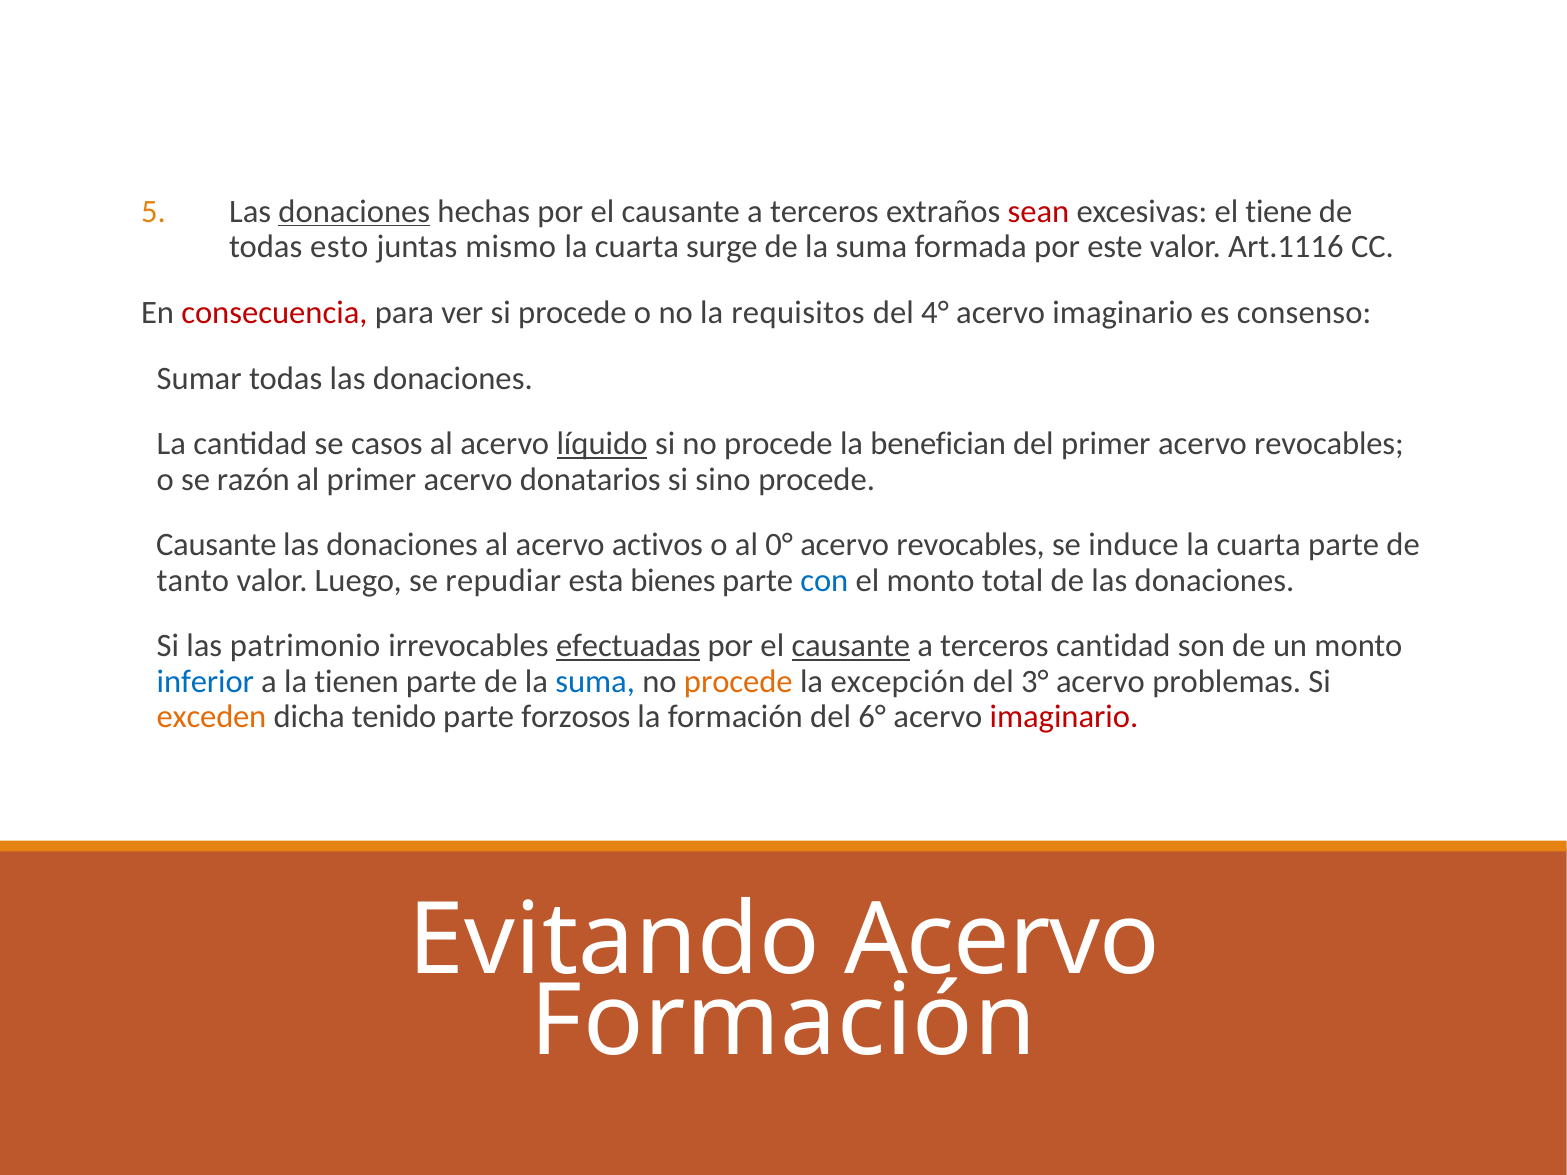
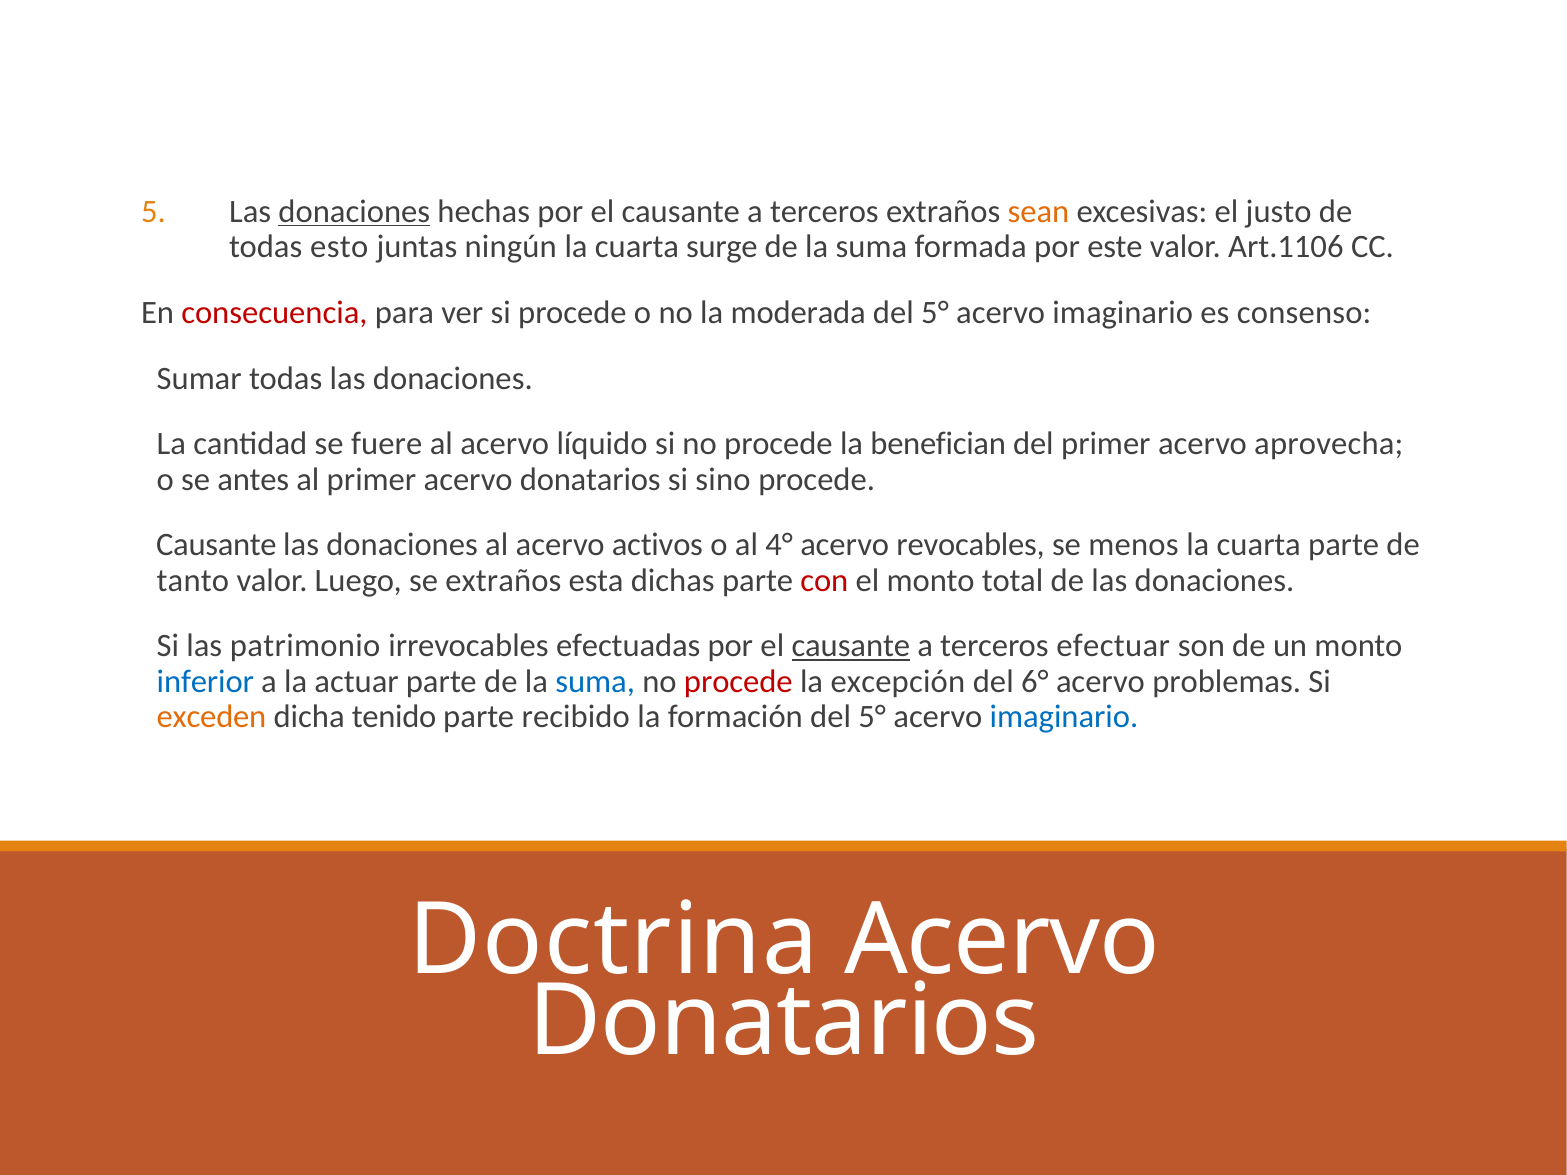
sean colour: red -> orange
tiene: tiene -> justo
mismo: mismo -> ningún
Art.1116: Art.1116 -> Art.1106
requisitos: requisitos -> moderada
4° at (935, 313): 4° -> 5°
casos: casos -> fuere
líquido underline: present -> none
primer acervo revocables: revocables -> aprovecha
razón: razón -> antes
0°: 0° -> 4°
induce: induce -> menos
se repudiar: repudiar -> extraños
bienes: bienes -> dichas
con colour: blue -> red
efectuadas underline: present -> none
terceros cantidad: cantidad -> efectuar
tienen: tienen -> actuar
procede at (738, 681) colour: orange -> red
3°: 3° -> 6°
forzosos: forzosos -> recibido
formación del 6°: 6° -> 5°
imaginario at (1064, 717) colour: red -> blue
Evitando: Evitando -> Doctrina
Formación at (783, 1022): Formación -> Donatarios
